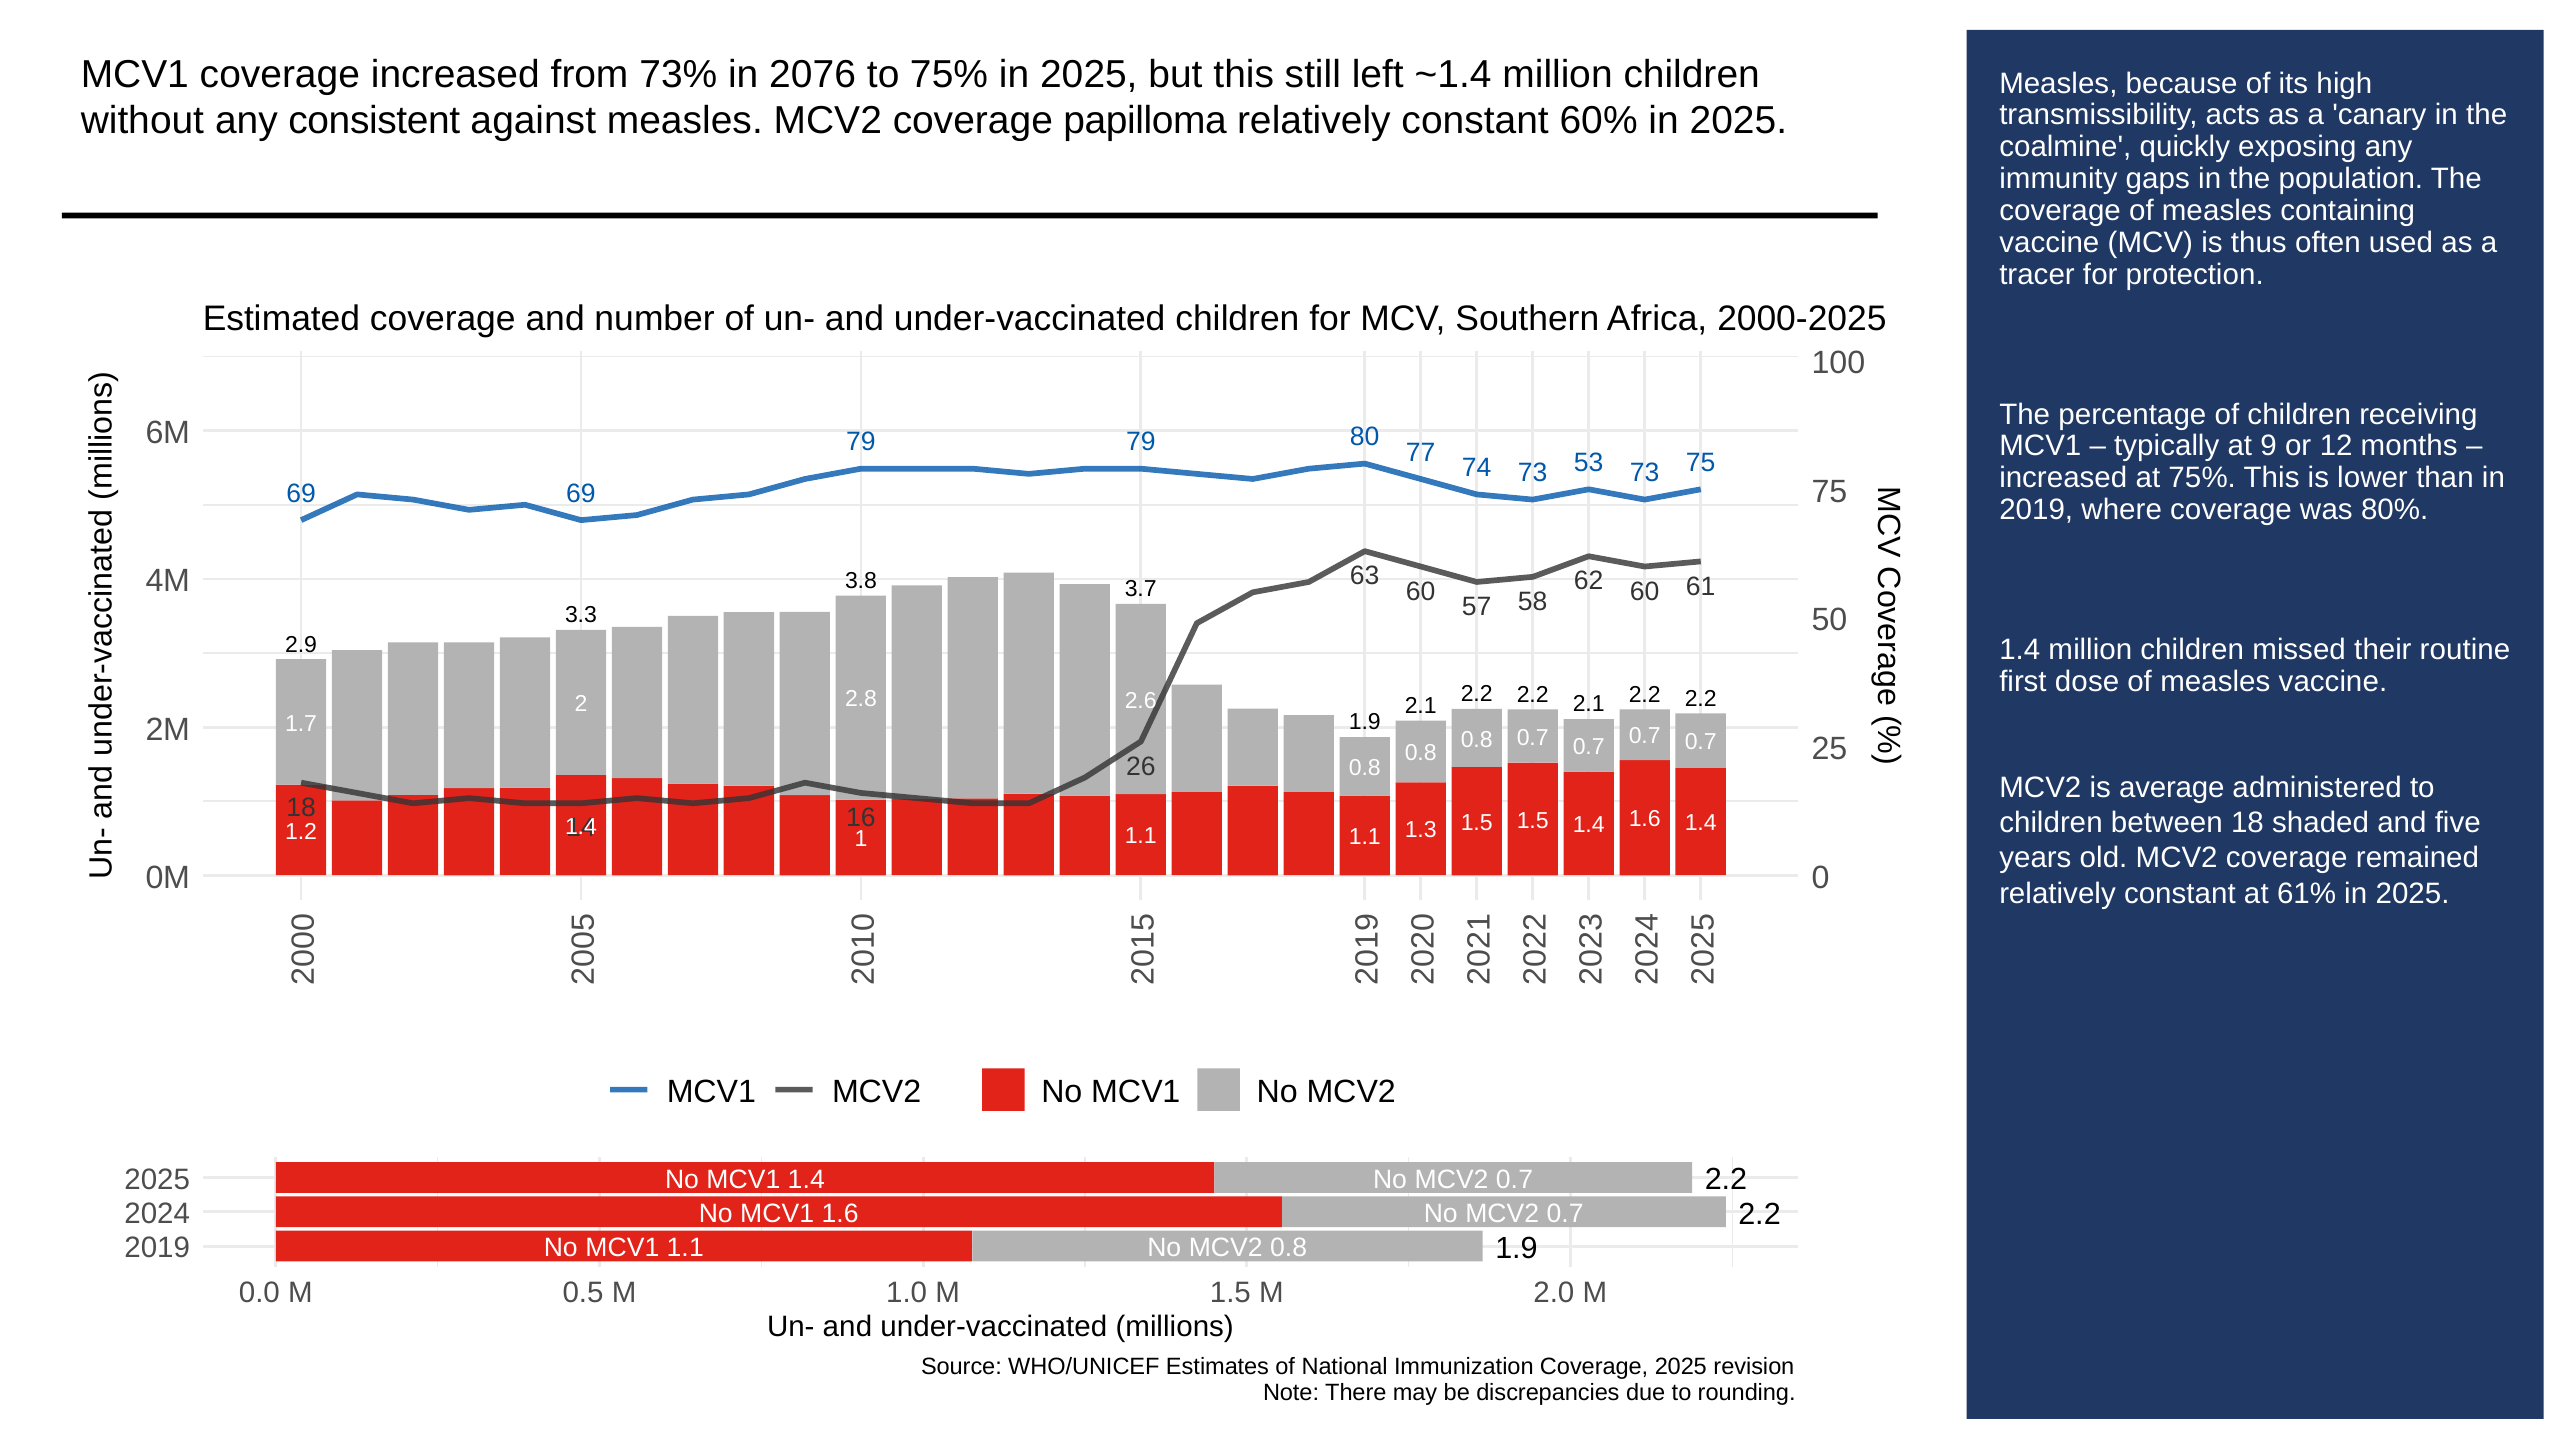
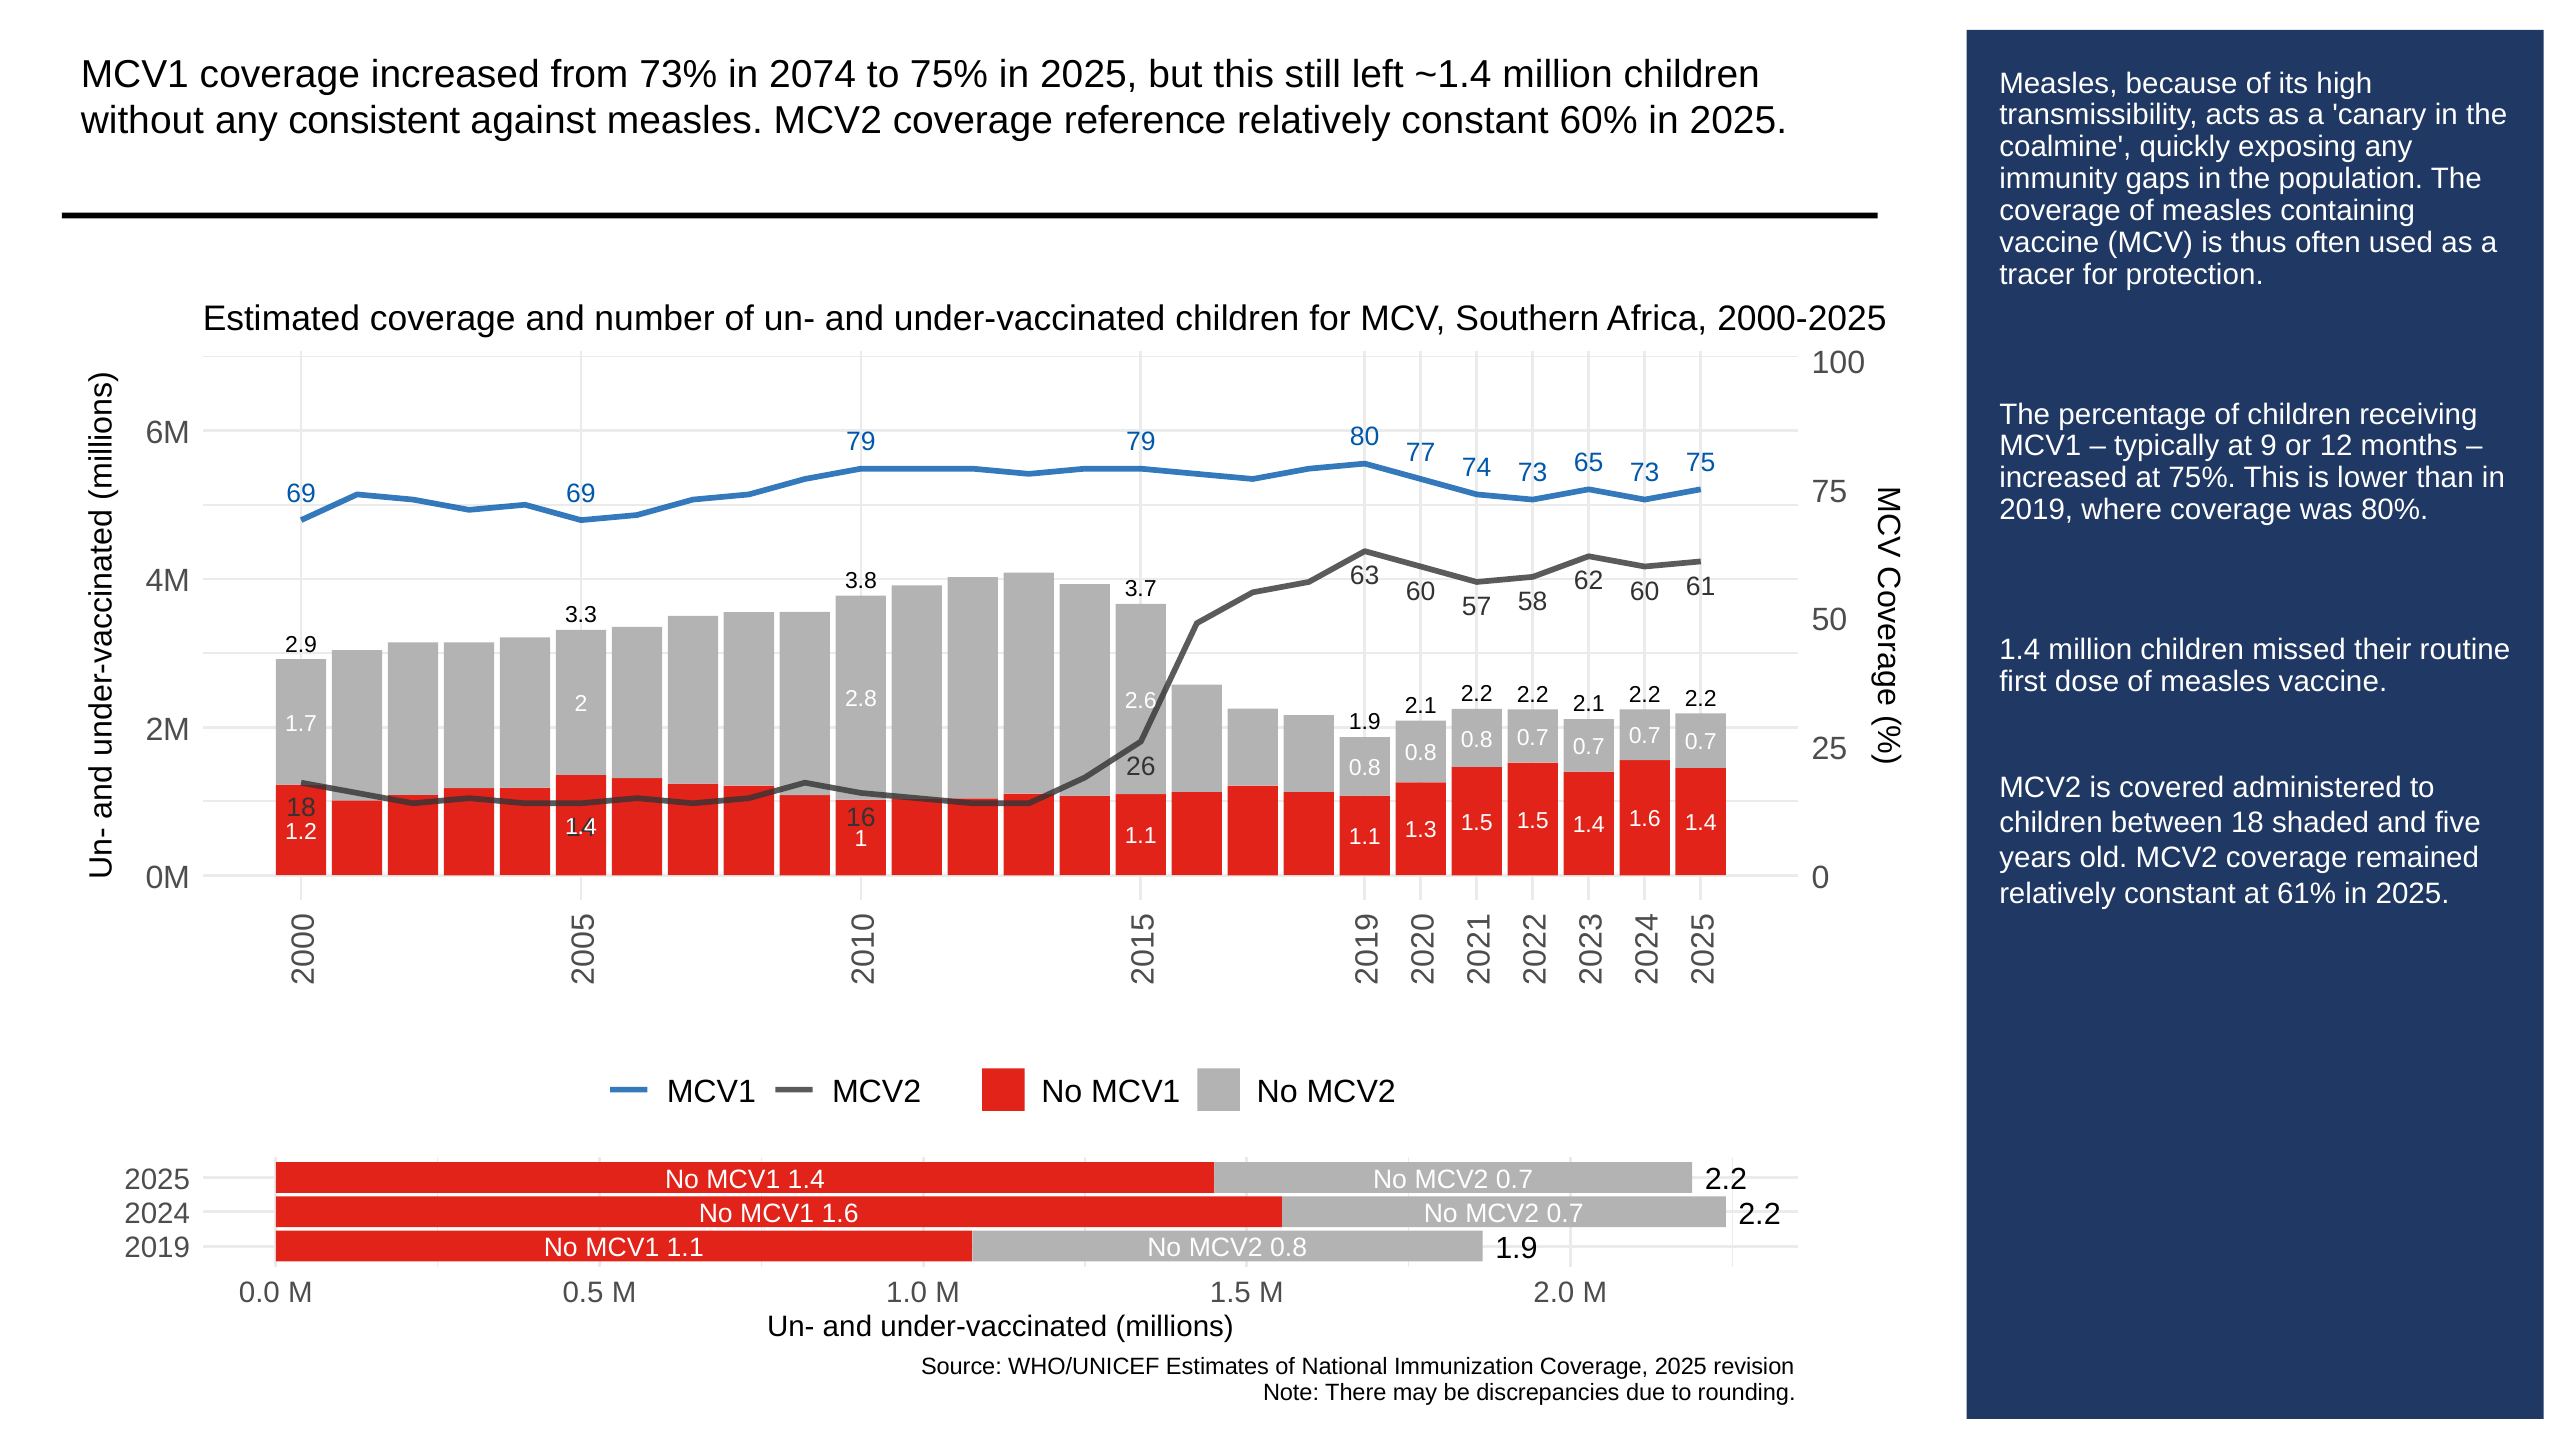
2076: 2076 -> 2074
papilloma: papilloma -> reference
53: 53 -> 65
average: average -> covered
